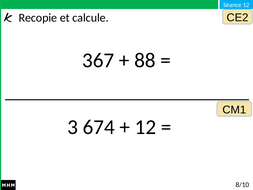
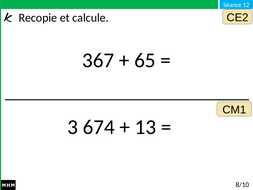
88: 88 -> 65
12 at (145, 127): 12 -> 13
